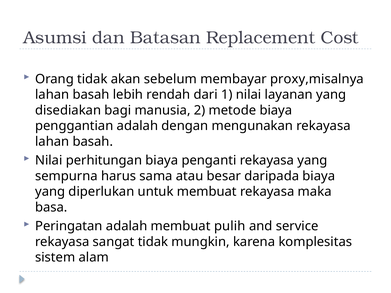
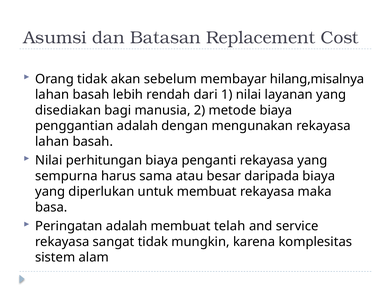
proxy,misalnya: proxy,misalnya -> hilang,misalnya
pulih: pulih -> telah
